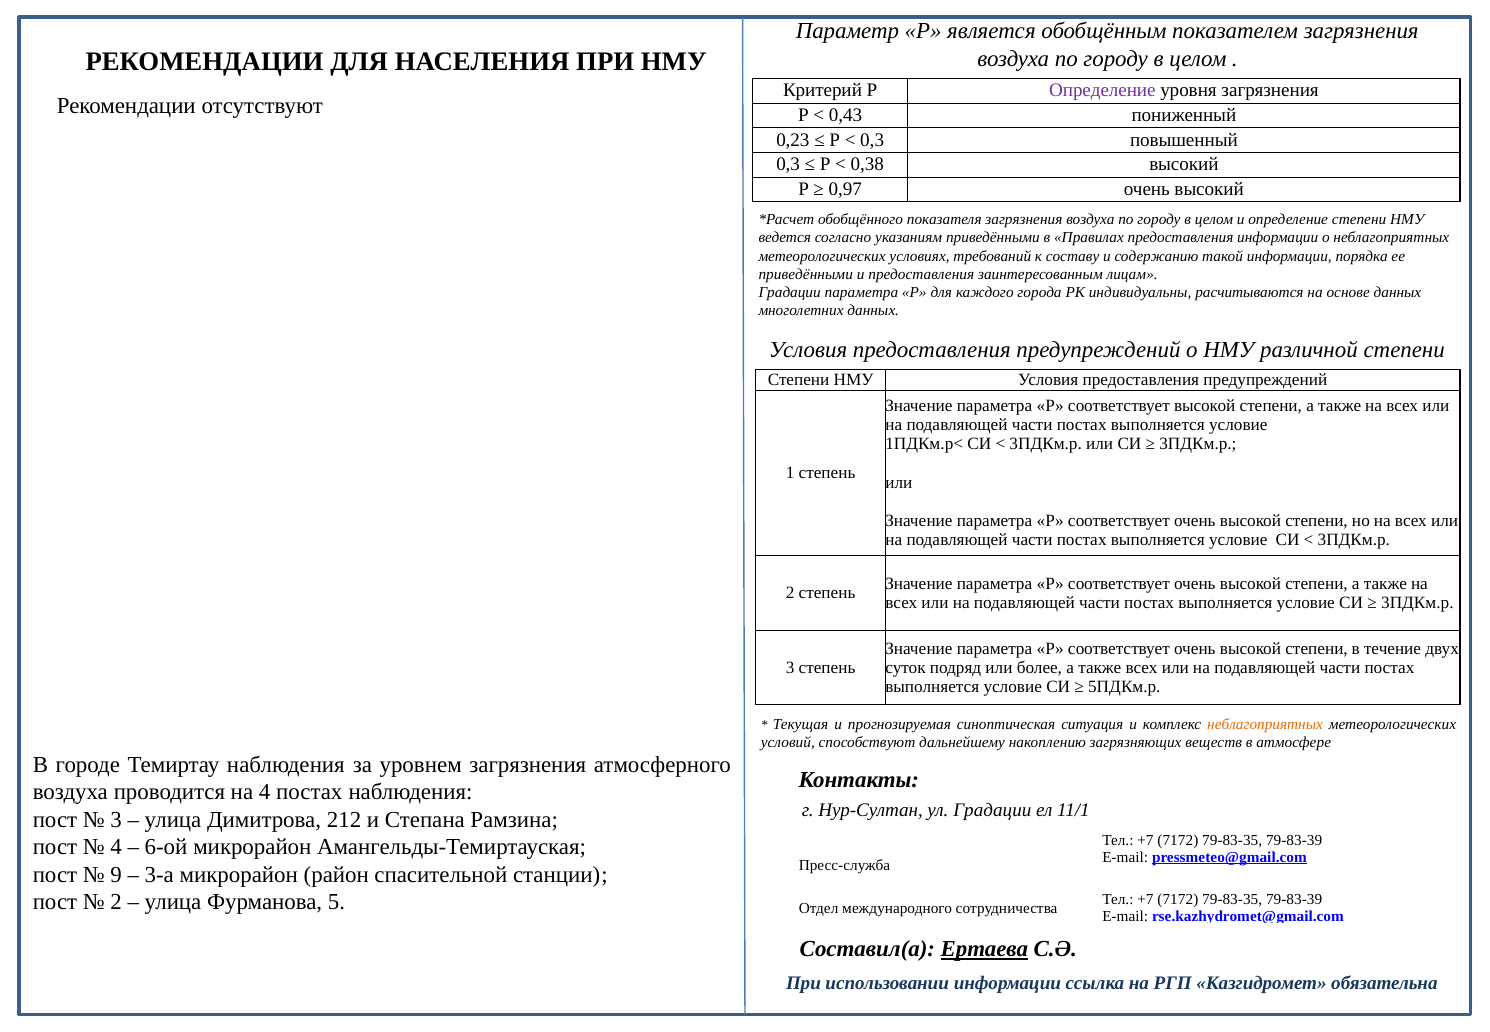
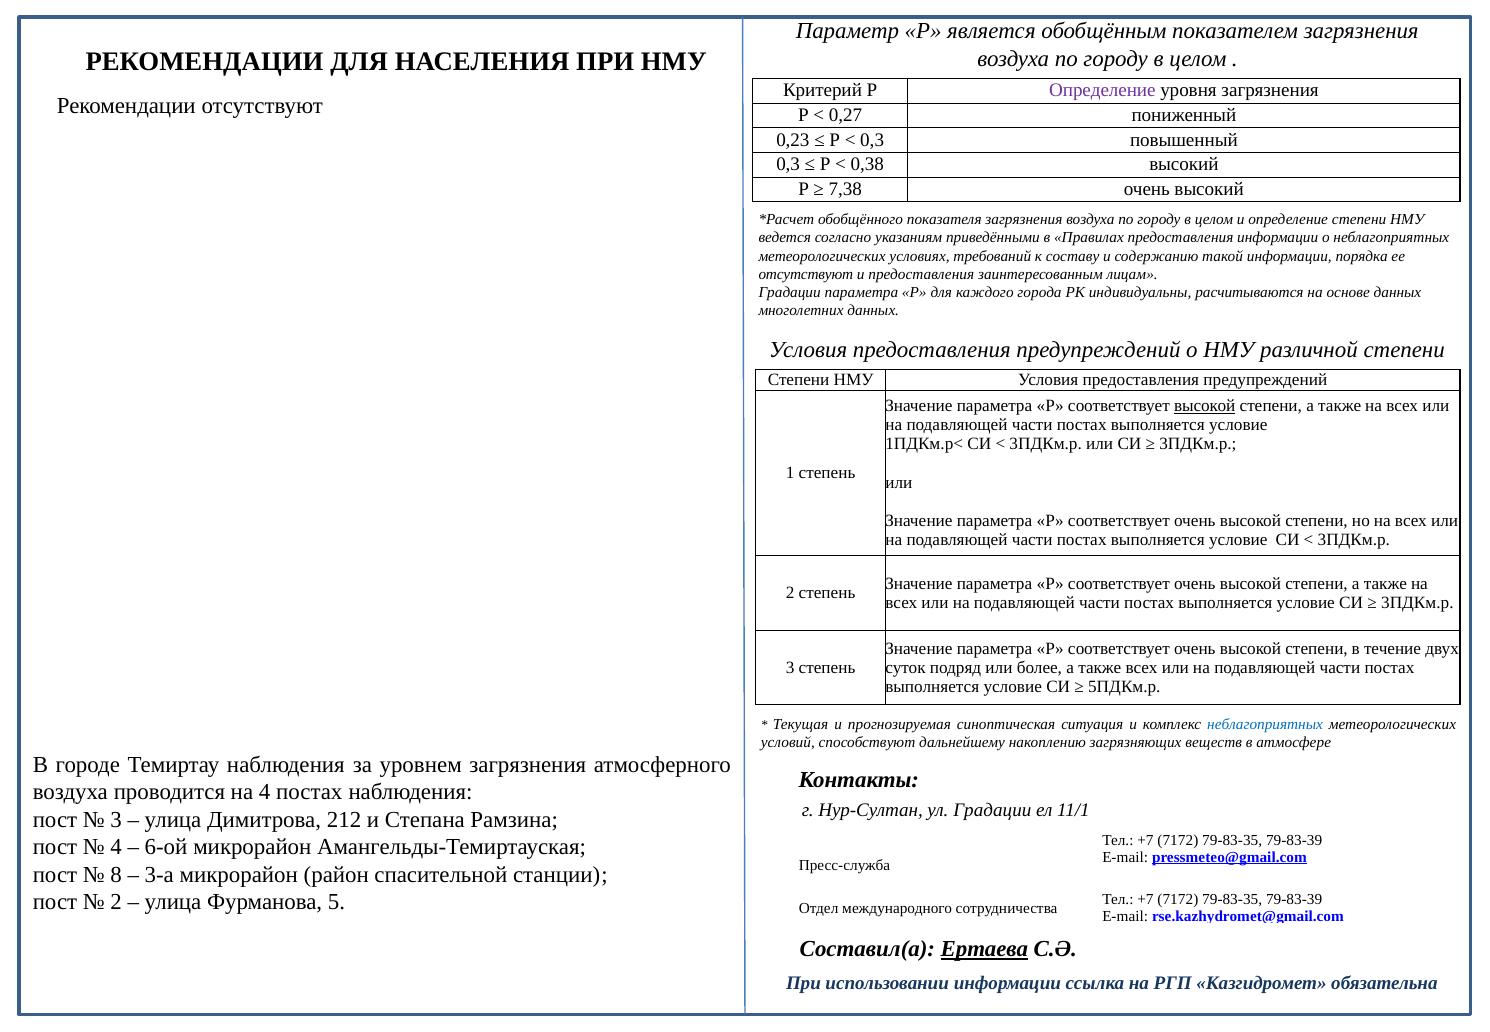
0,43: 0,43 -> 0,27
0,97: 0,97 -> 7,38
приведёнными at (806, 274): приведёнными -> отсутствуют
высокой at (1205, 406) underline: none -> present
неблагоприятных at (1265, 724) colour: orange -> blue
9: 9 -> 8
